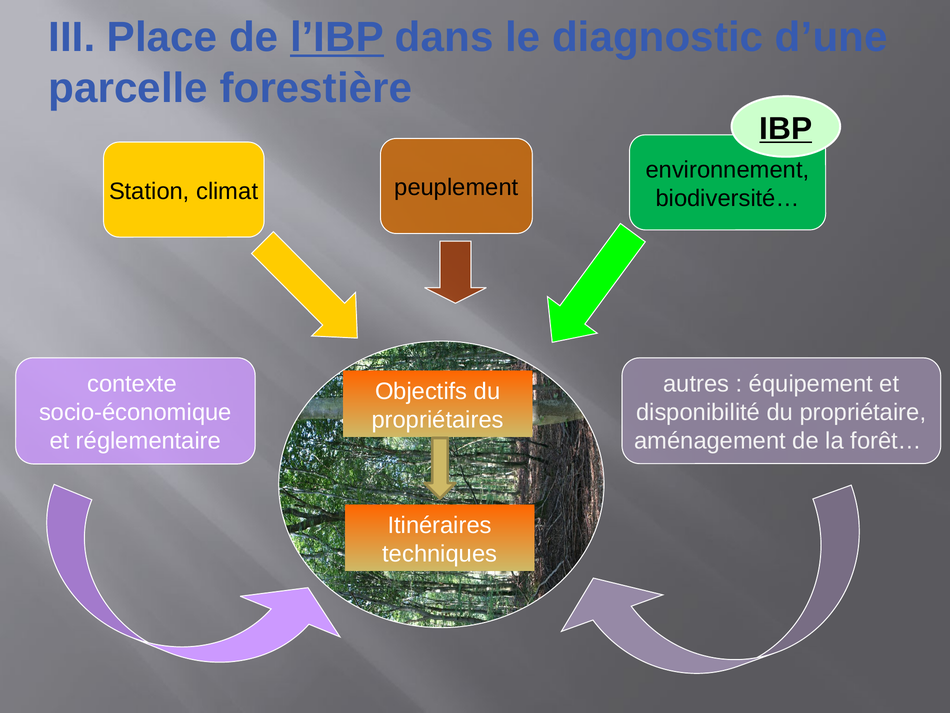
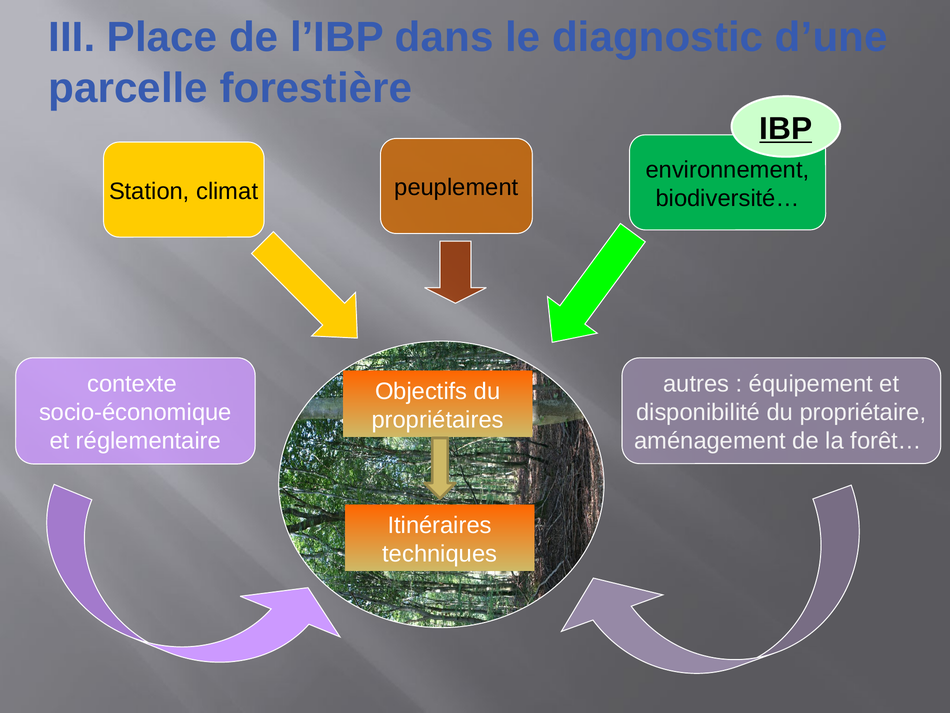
l’IBP underline: present -> none
